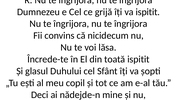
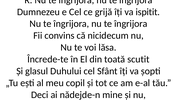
toată ispitit: ispitit -> scutit
